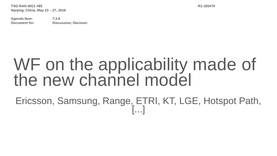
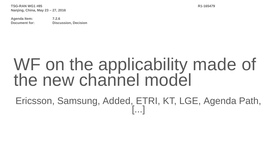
Range: Range -> Added
LGE Hotspot: Hotspot -> Agenda
